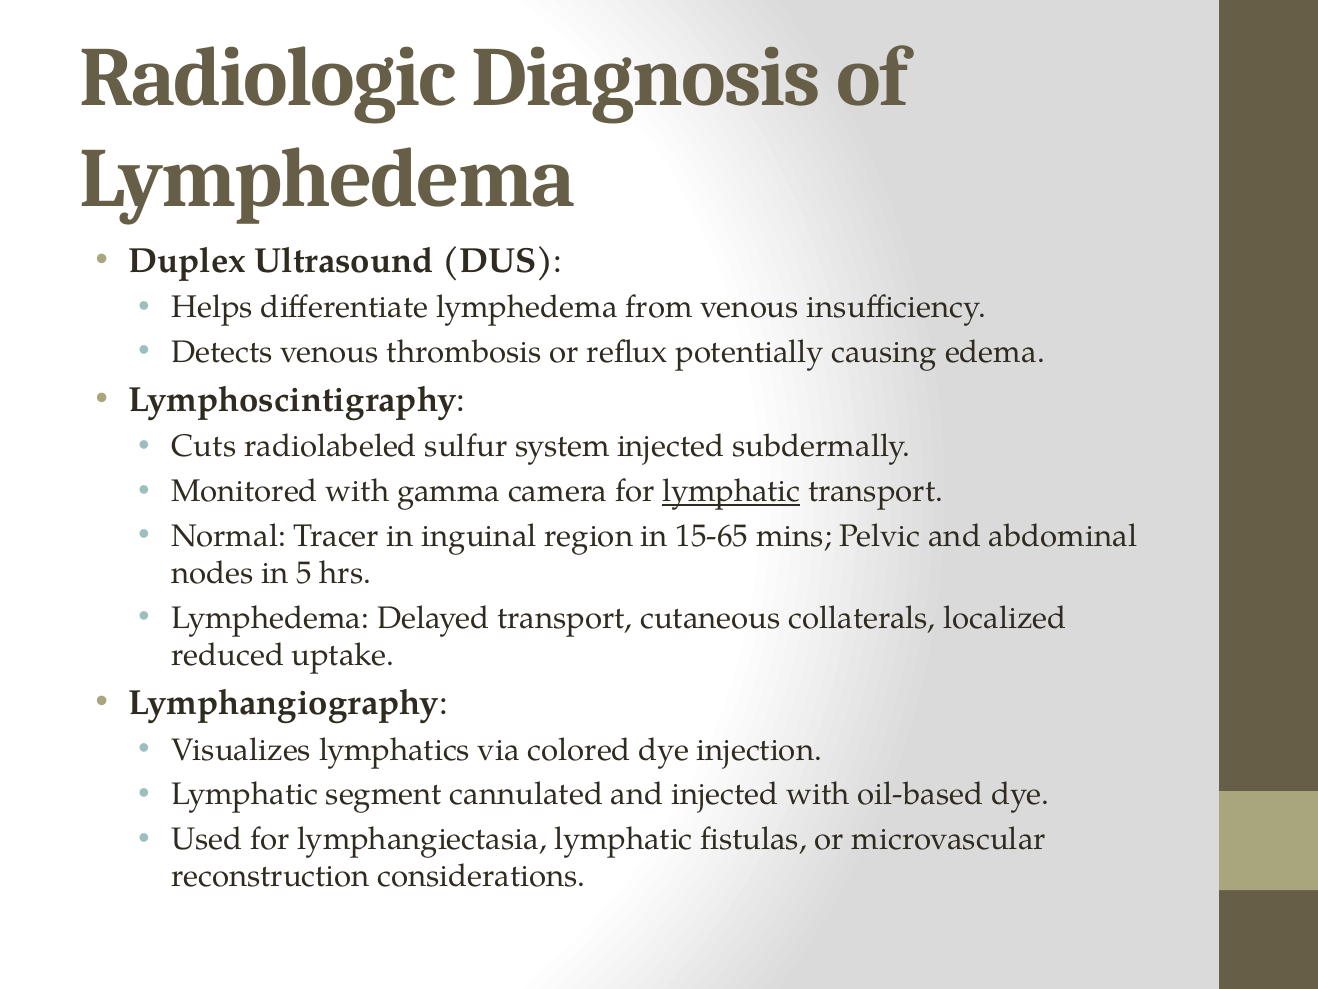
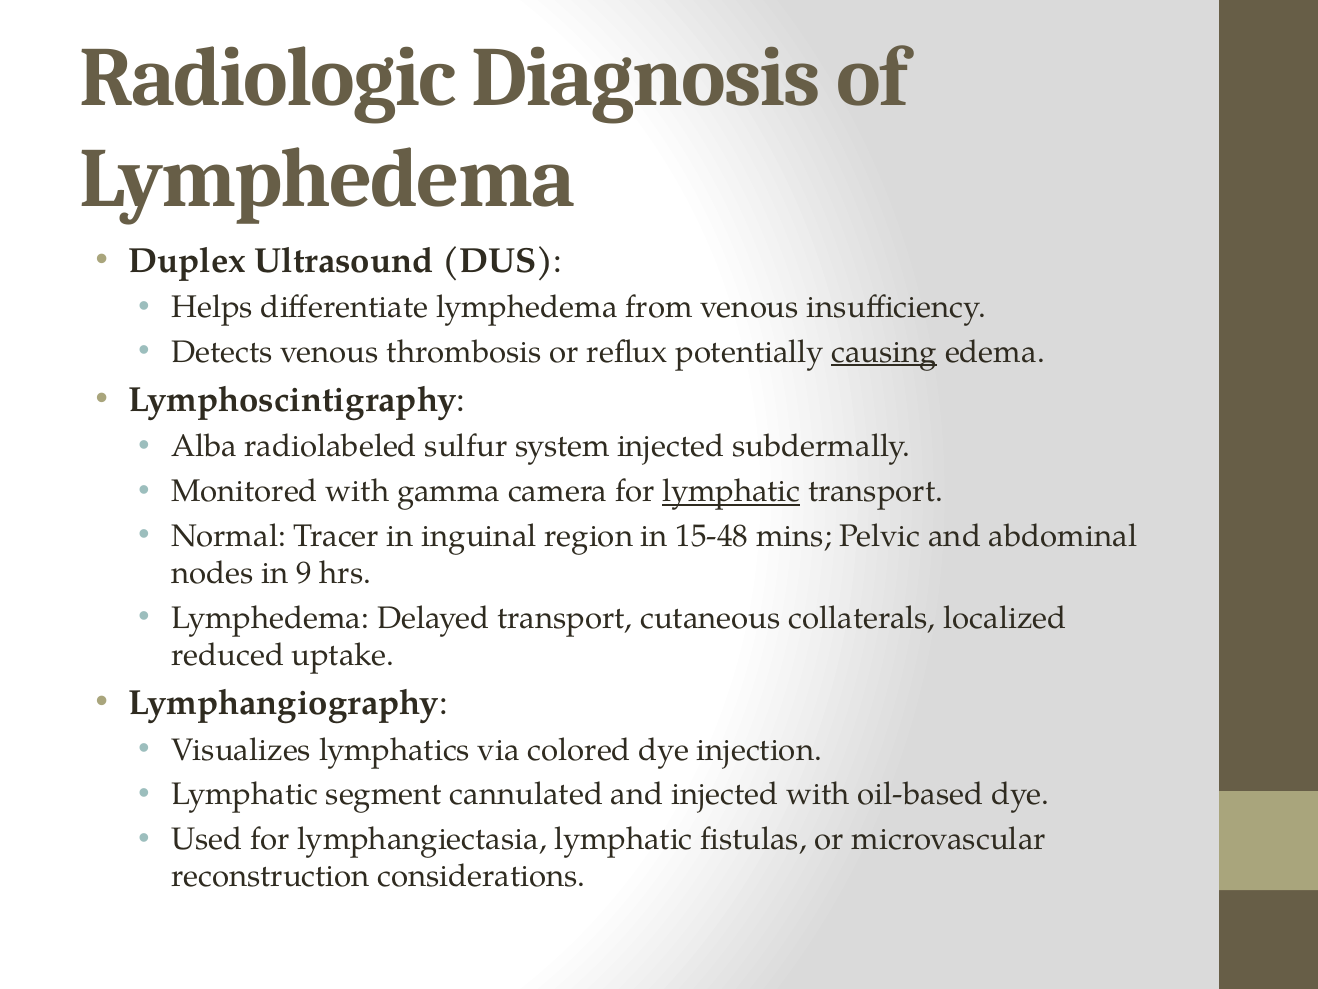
causing underline: none -> present
Cuts: Cuts -> Alba
15-65: 15-65 -> 15-48
5: 5 -> 9
